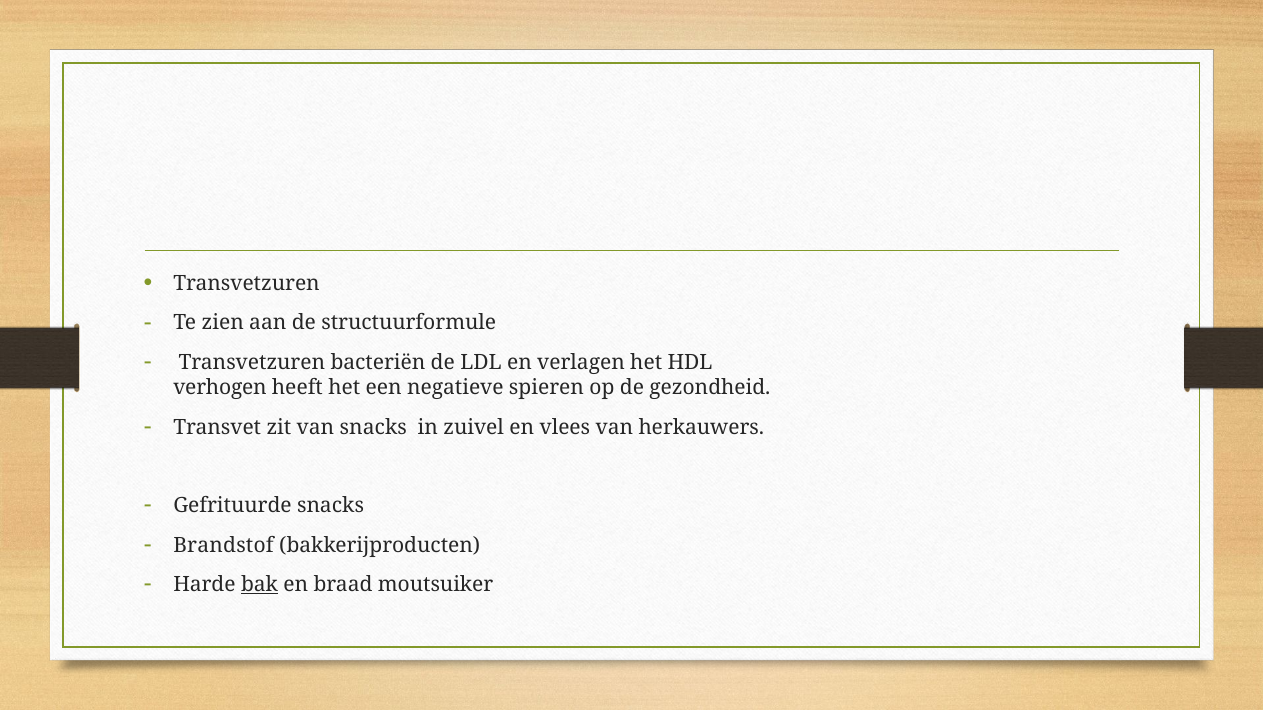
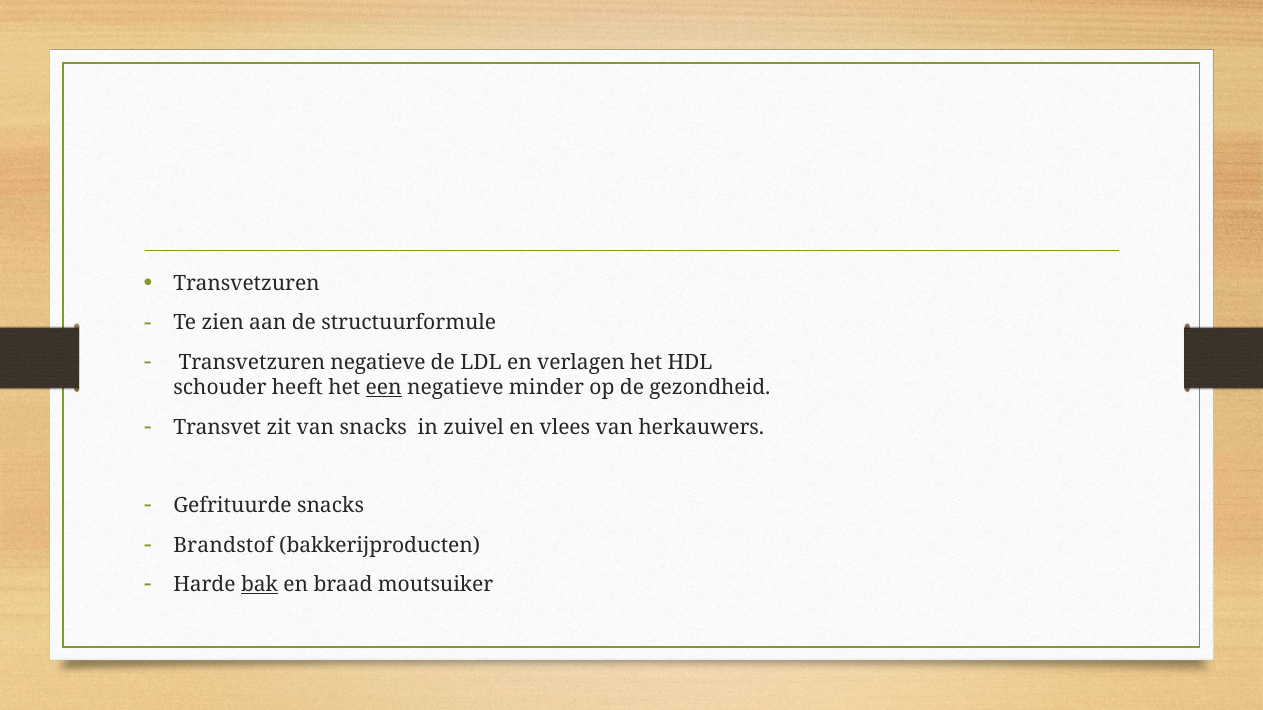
Transvetzuren bacteriën: bacteriën -> negatieve
verhogen: verhogen -> schouder
een underline: none -> present
spieren: spieren -> minder
